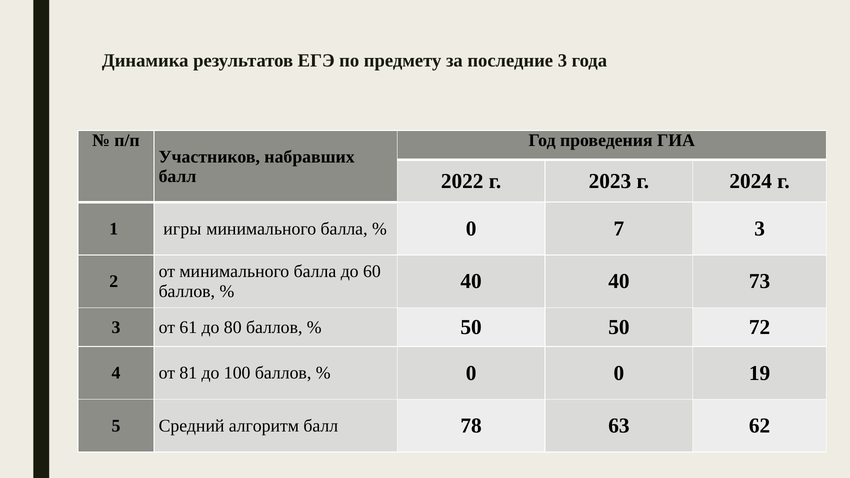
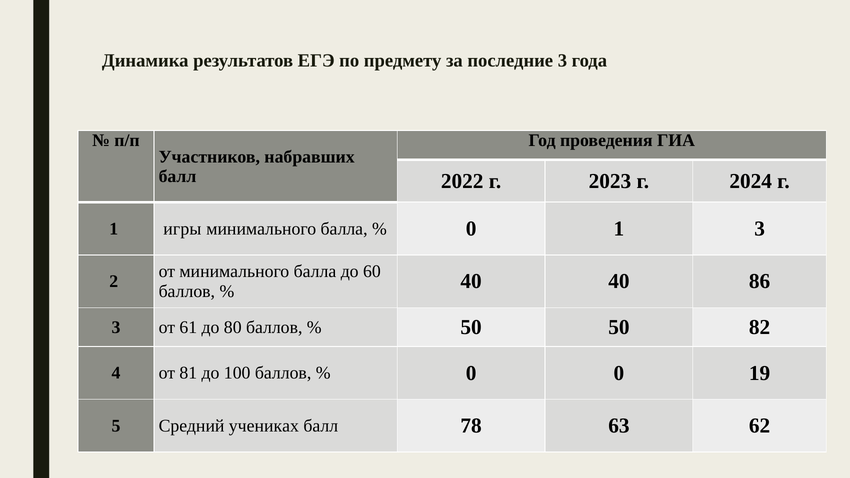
0 7: 7 -> 1
73: 73 -> 86
72: 72 -> 82
алгоритм: алгоритм -> учениках
